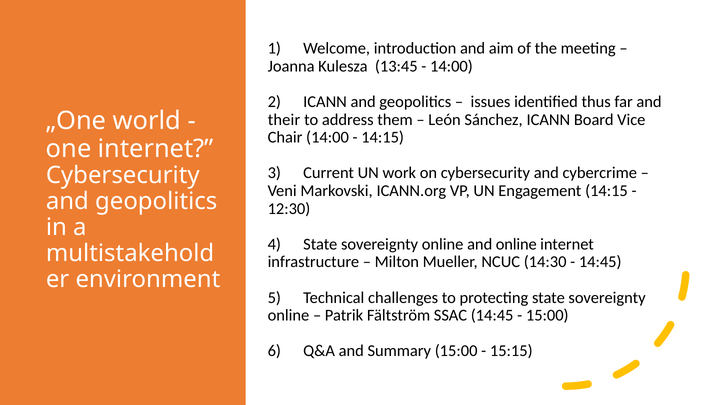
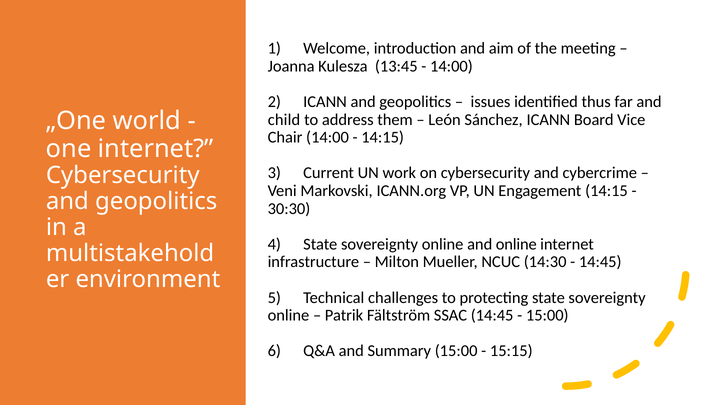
their: their -> child
12:30: 12:30 -> 30:30
